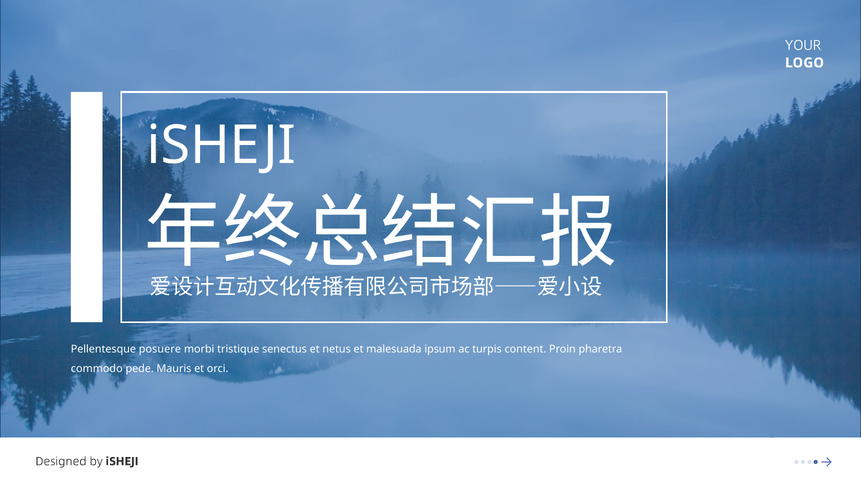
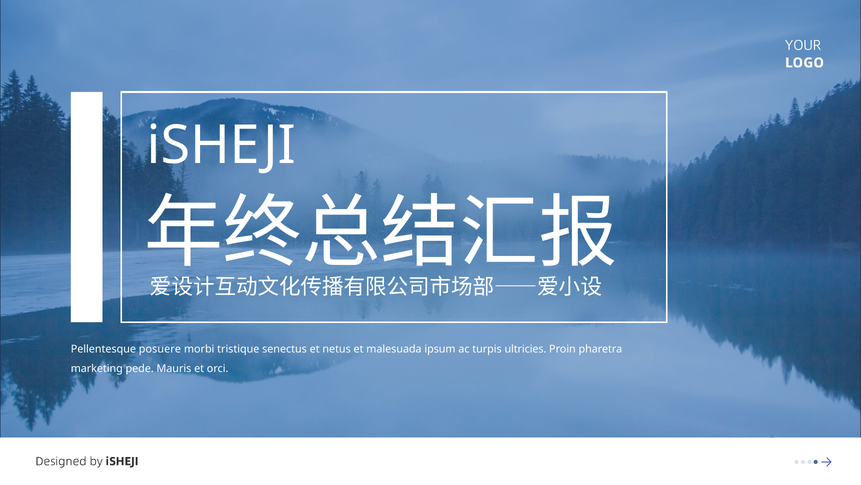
content: content -> ultricies
commodo: commodo -> marketing
